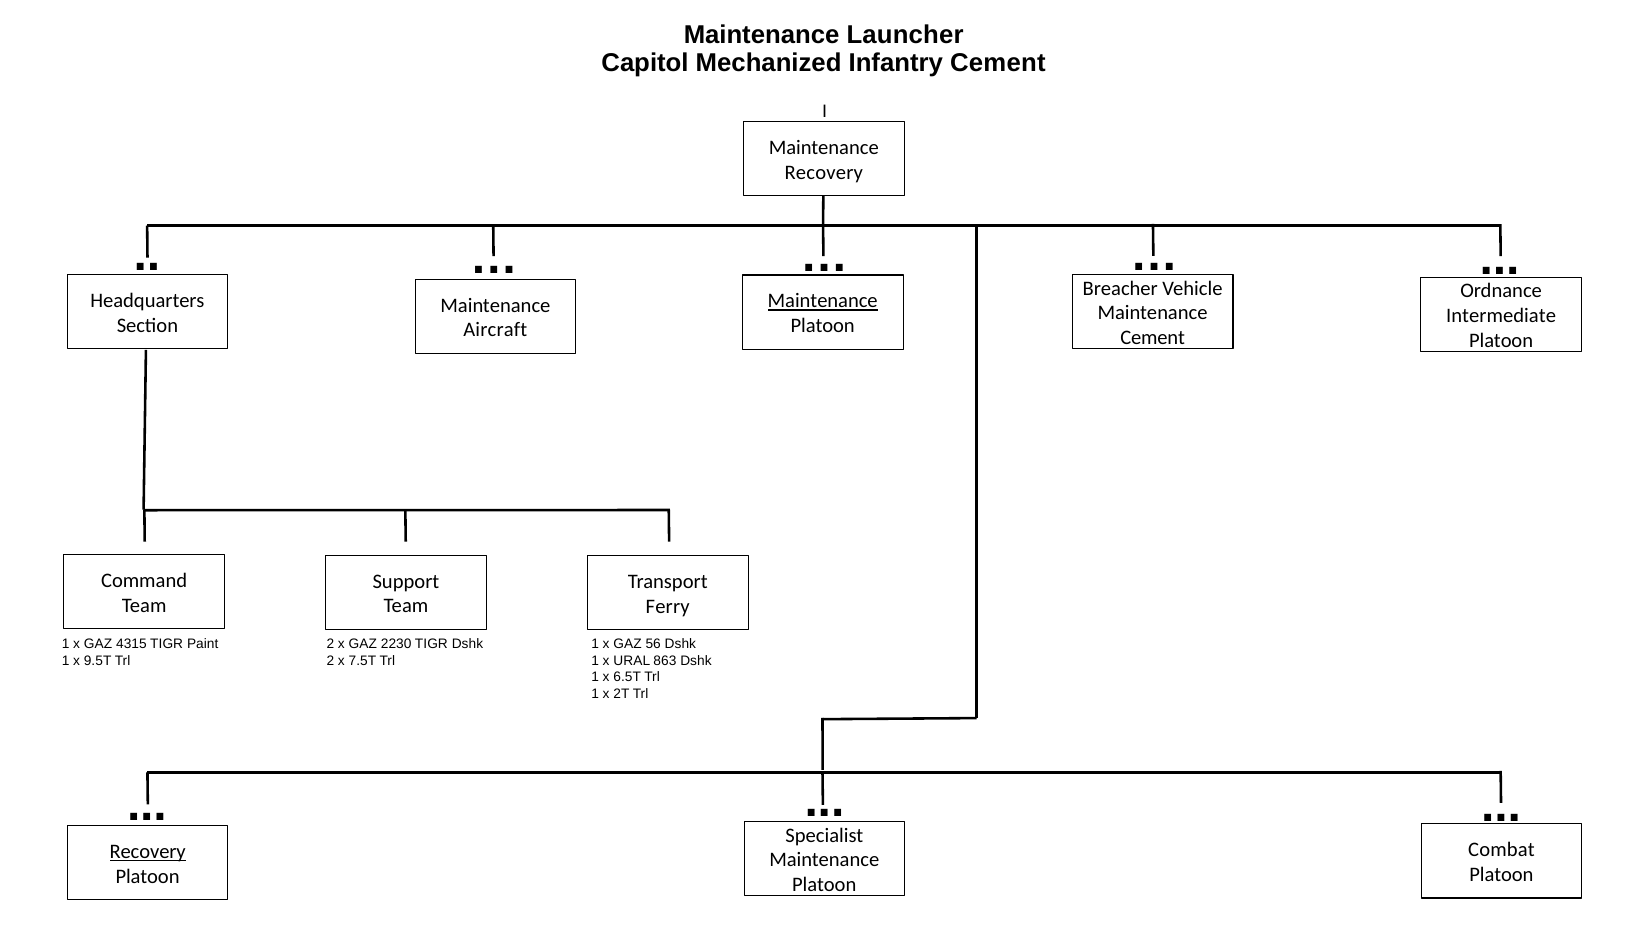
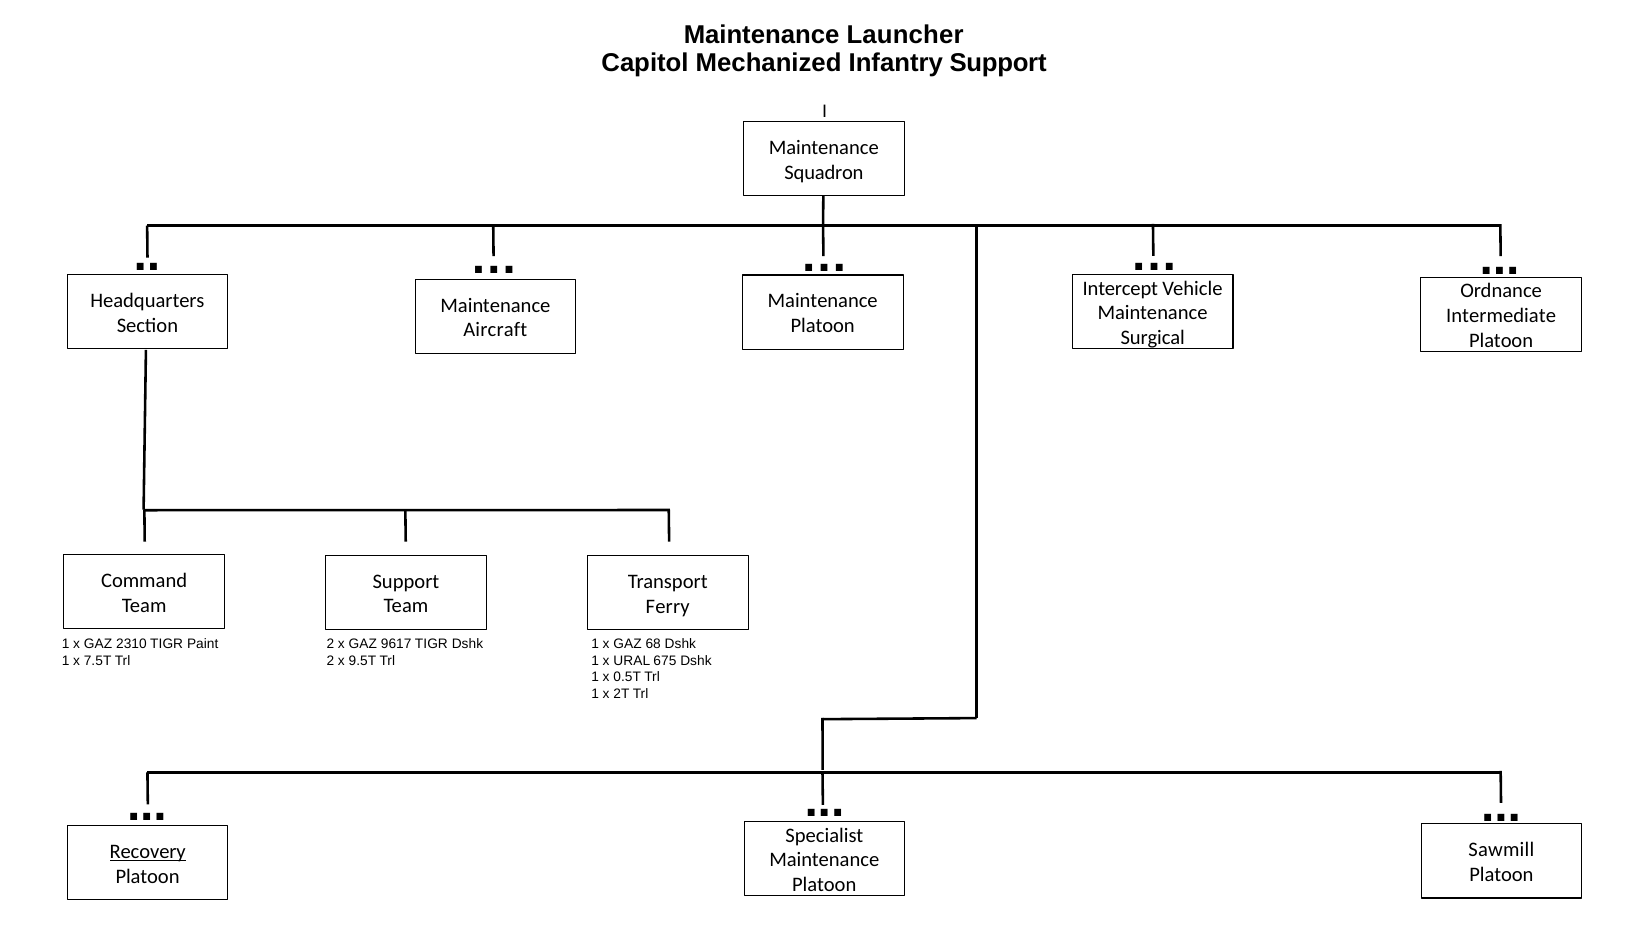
Infantry Cement: Cement -> Support
Recovery at (824, 173): Recovery -> Squadron
Breacher: Breacher -> Intercept
Maintenance at (823, 301) underline: present -> none
Cement at (1153, 338): Cement -> Surgical
4315: 4315 -> 2310
2230: 2230 -> 9617
56: 56 -> 68
9.5T: 9.5T -> 7.5T
7.5T: 7.5T -> 9.5T
863: 863 -> 675
6.5T: 6.5T -> 0.5T
Combat: Combat -> Sawmill
